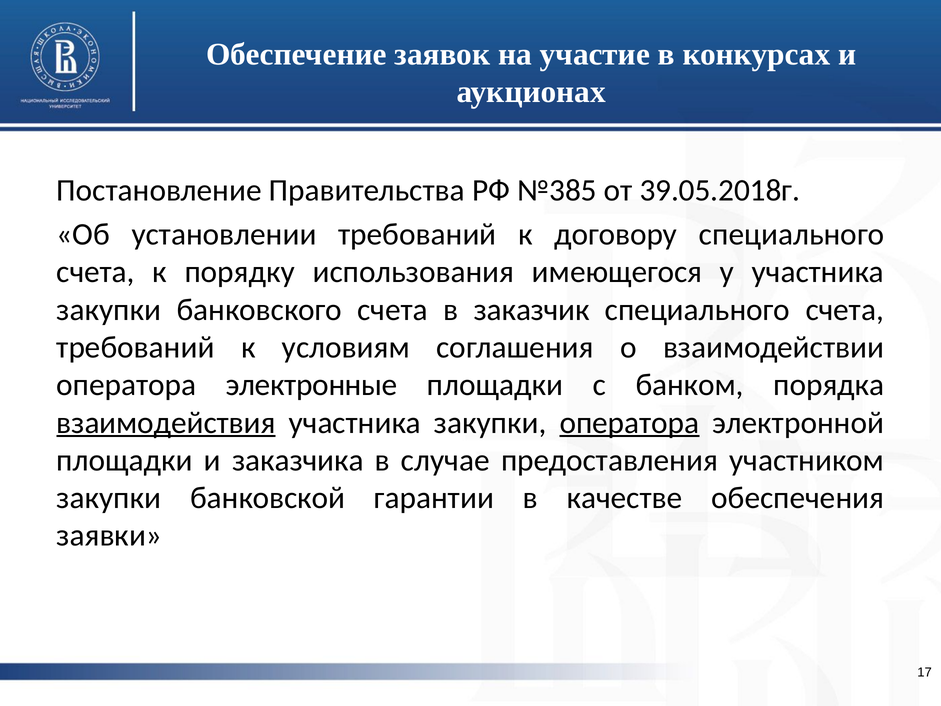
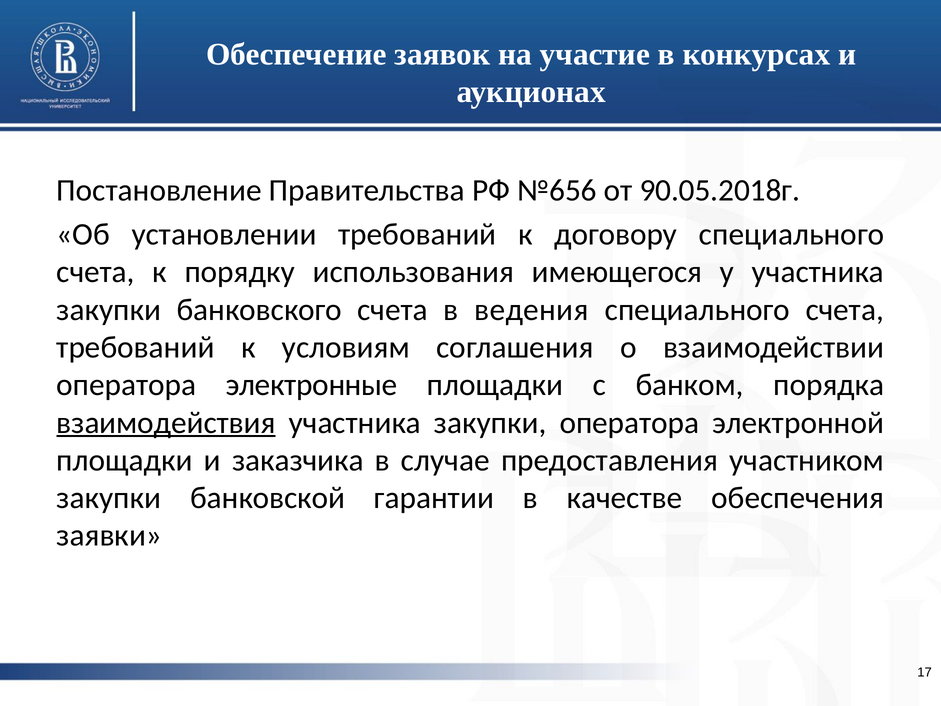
№385: №385 -> №656
39.05.2018г: 39.05.2018г -> 90.05.2018г
заказчик: заказчик -> ведения
оператора at (629, 423) underline: present -> none
